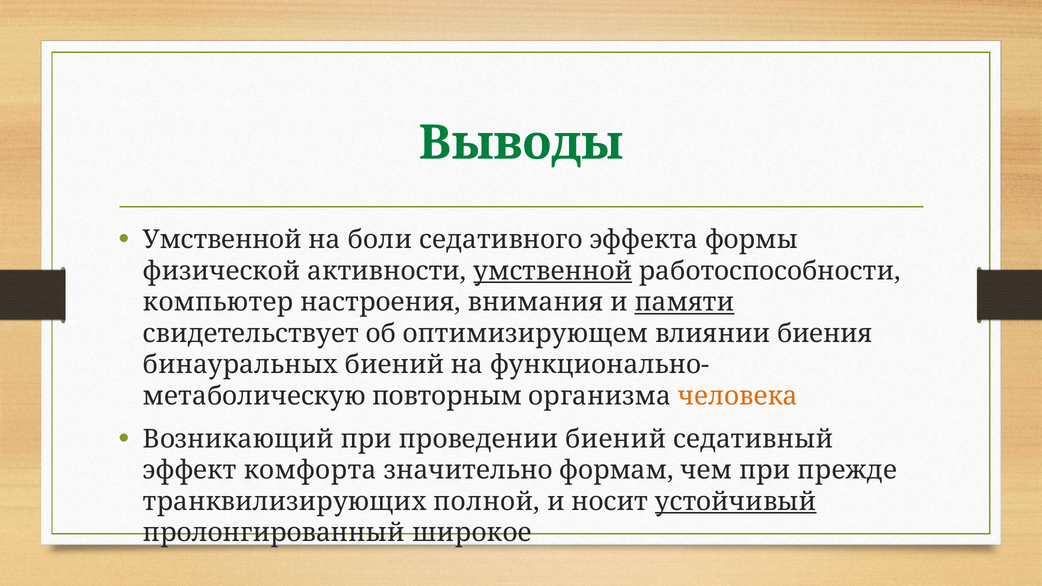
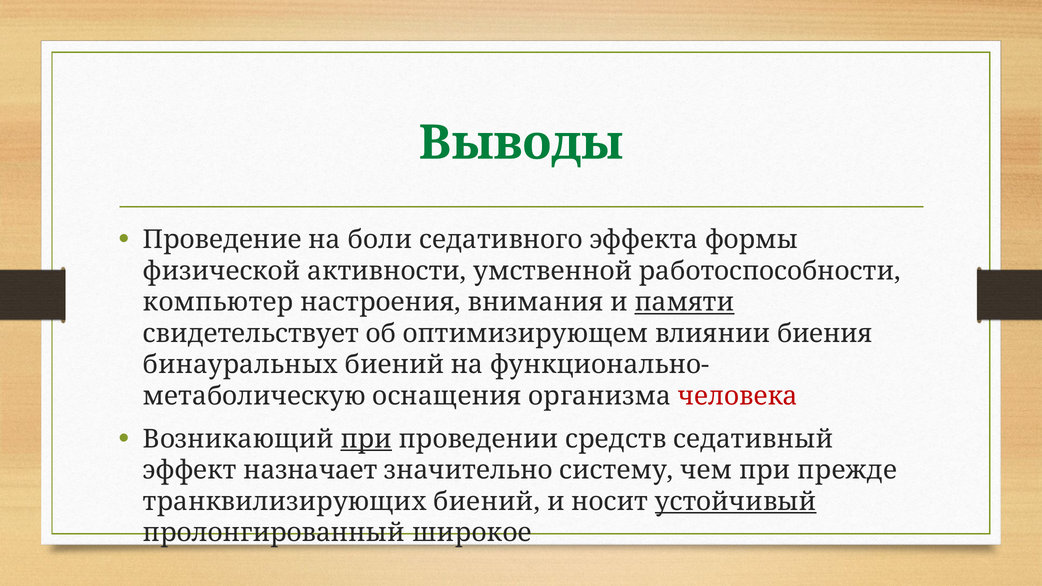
Умственной at (222, 240): Умственной -> Проведение
умственной at (553, 271) underline: present -> none
повторным: повторным -> оснащения
человека colour: orange -> red
при at (366, 439) underline: none -> present
проведении биений: биений -> средств
комфорта: комфорта -> назначает
формам: формам -> систему
транквилизирующих полной: полной -> биений
